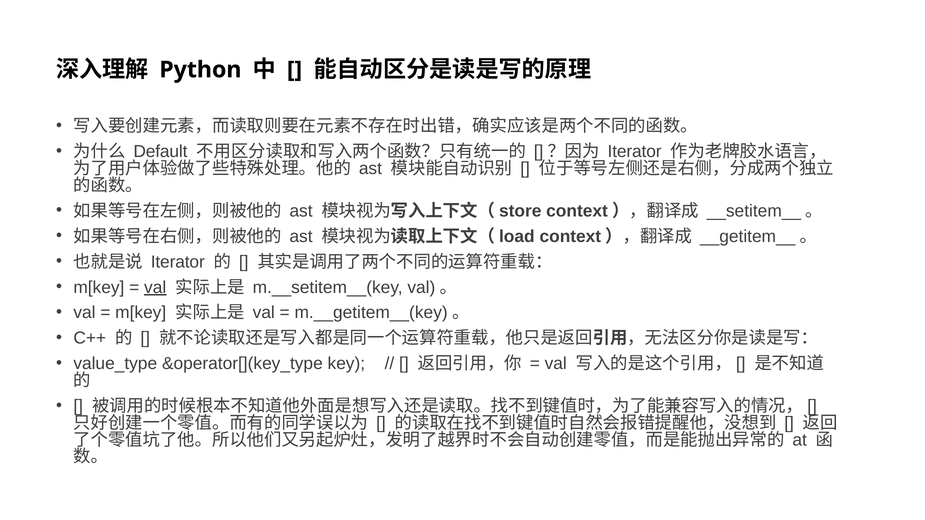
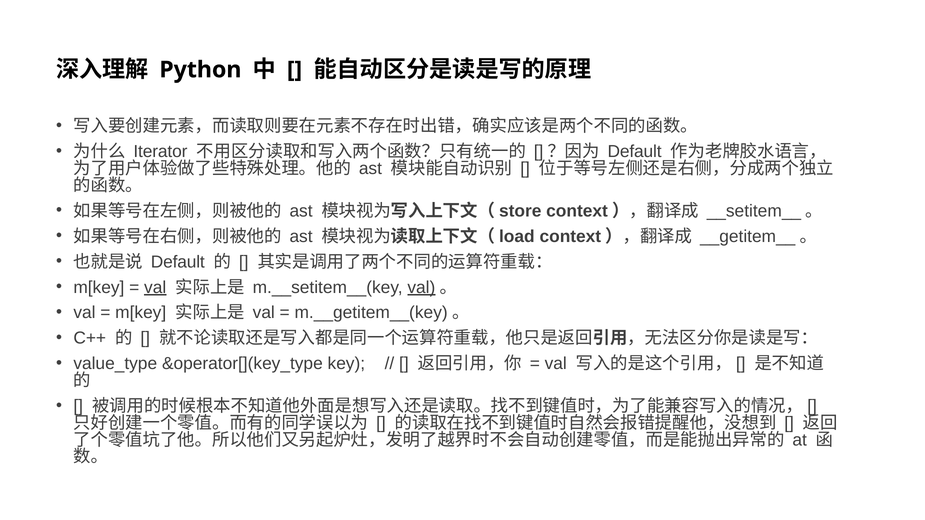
Default: Default -> Iterator
Iterator at (635, 152): Iterator -> Default
Iterator at (178, 262): Iterator -> Default
val at (421, 287) underline: none -> present
